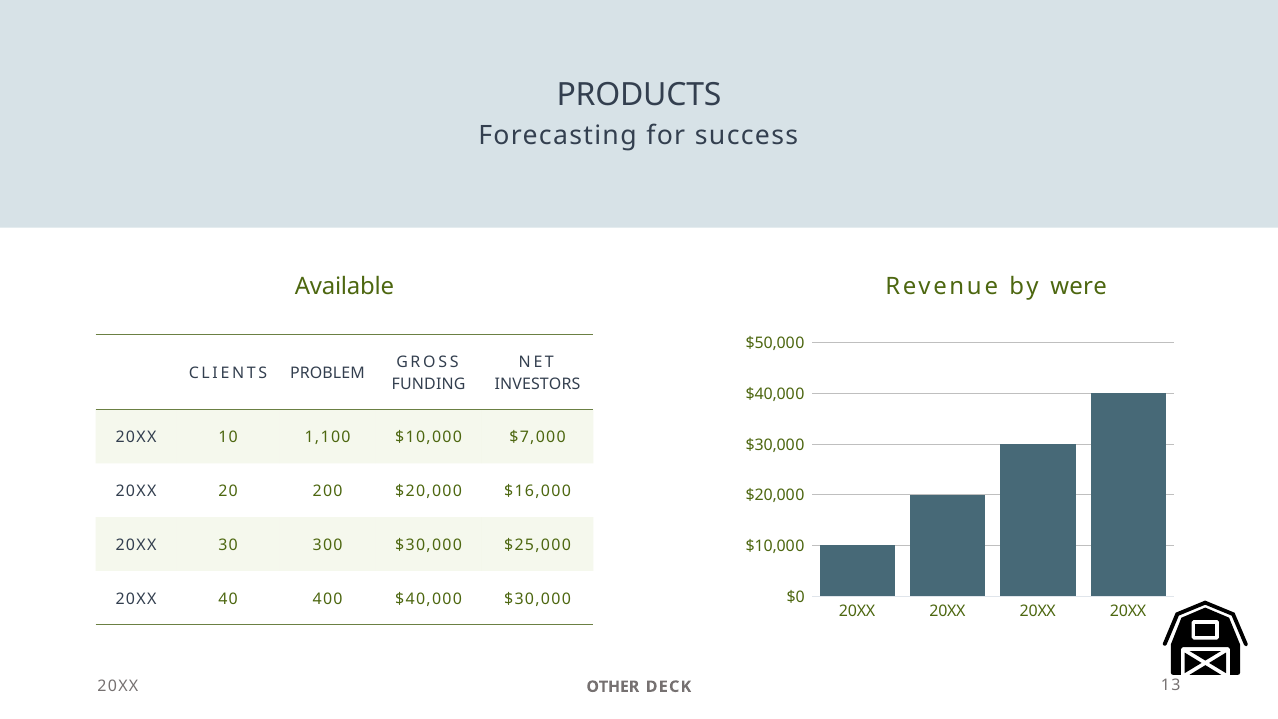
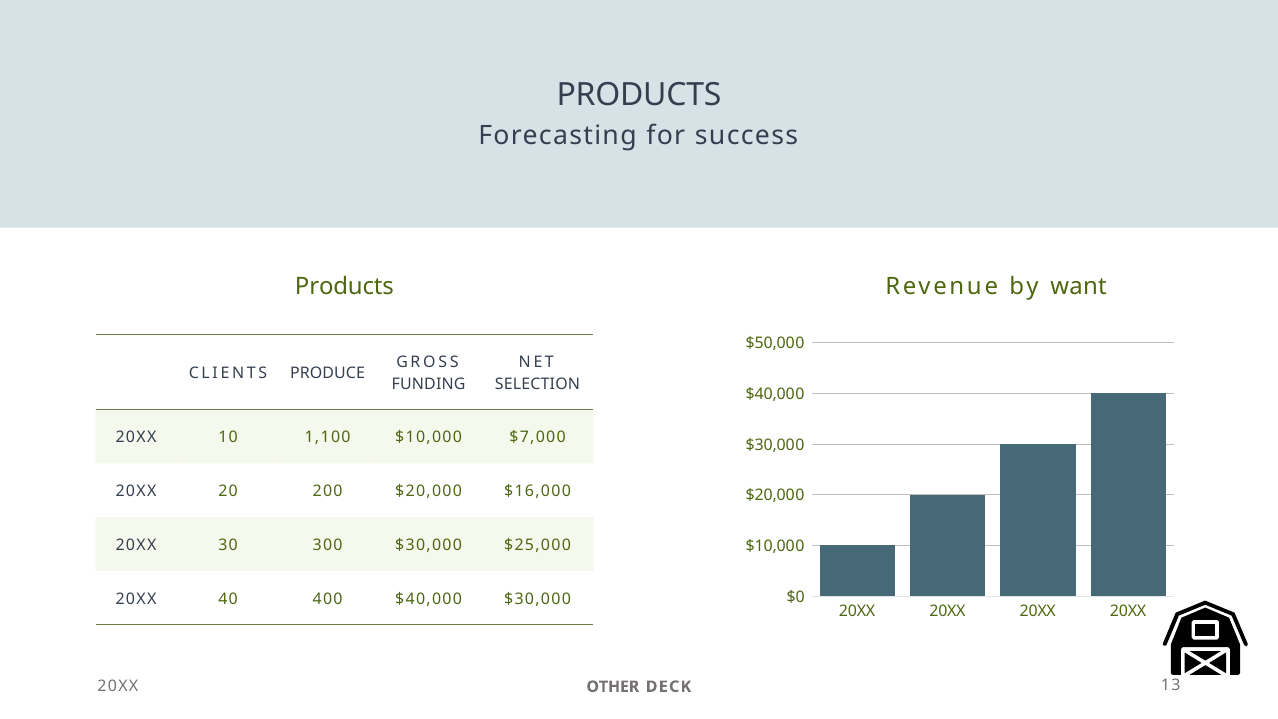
Available at (344, 286): Available -> Products
were: were -> want
PROBLEM: PROBLEM -> PRODUCE
INVESTORS: INVESTORS -> SELECTION
